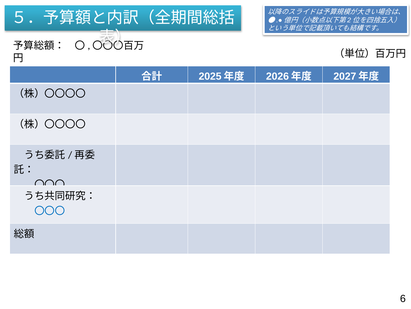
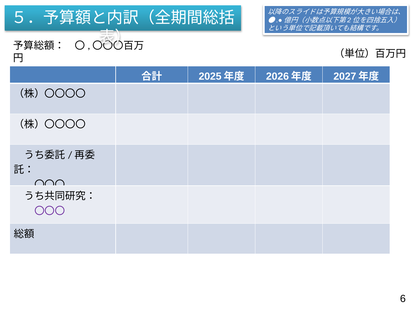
〇〇〇 at (50, 211) colour: blue -> purple
